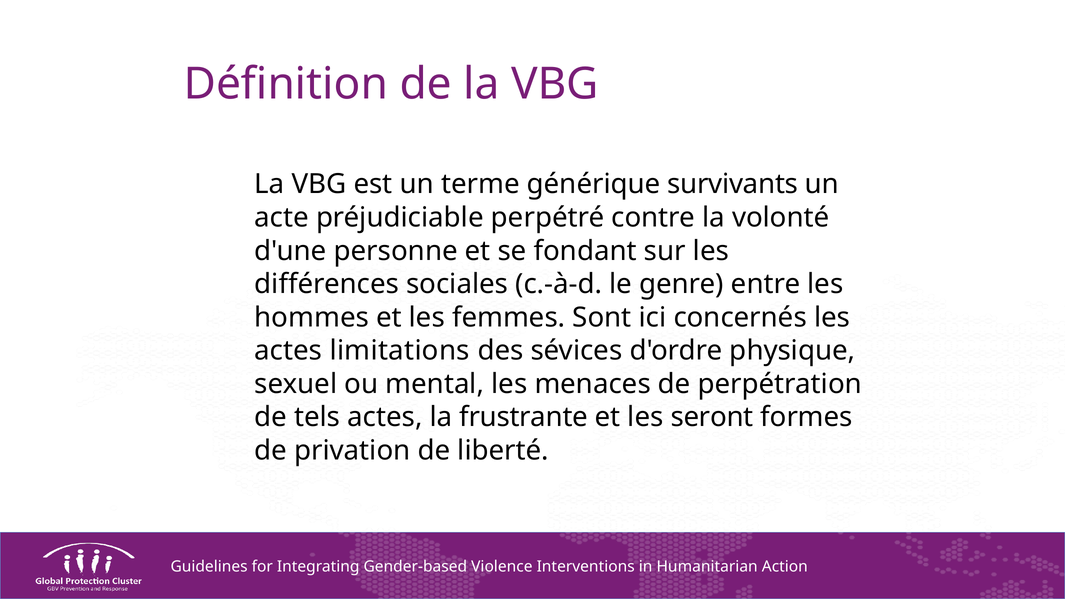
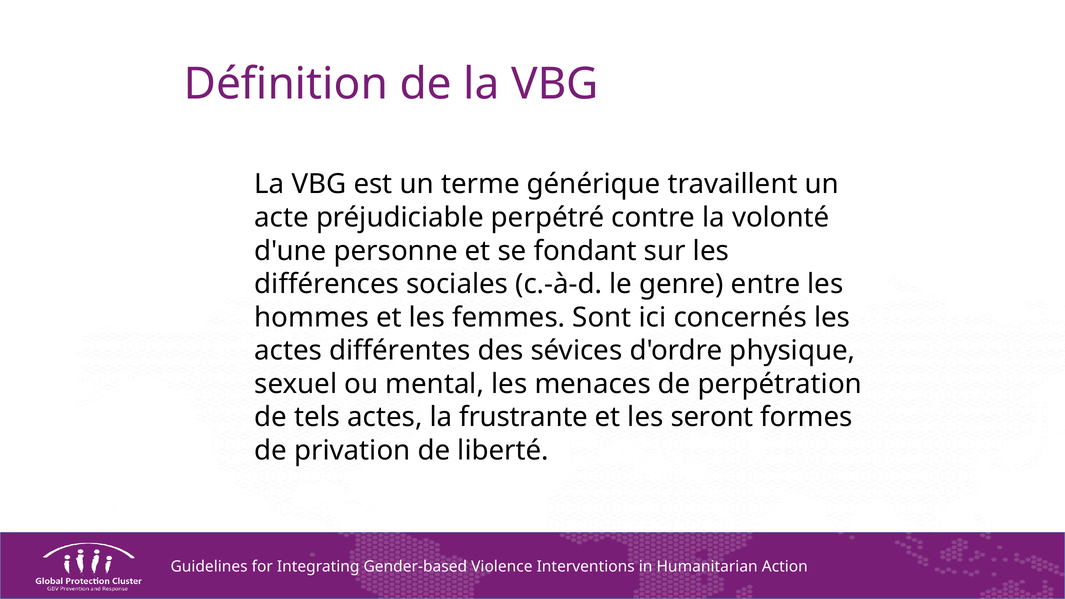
survivants: survivants -> travaillent
limitations: limitations -> différentes
